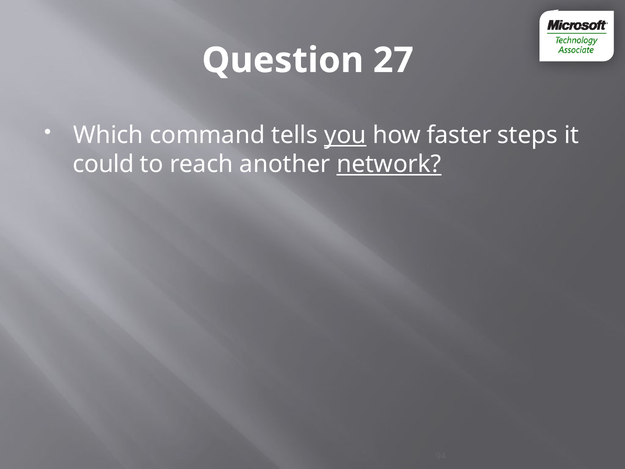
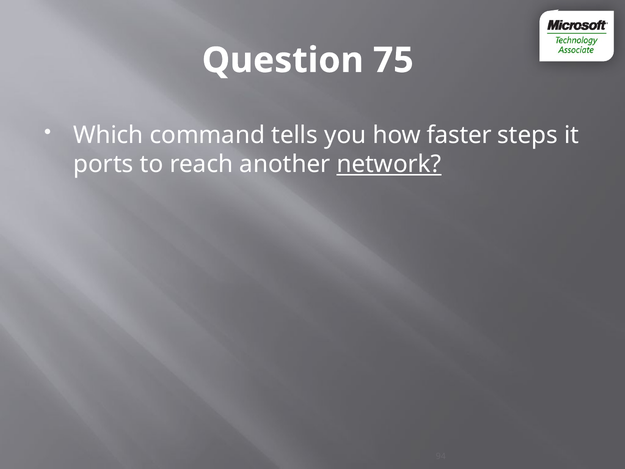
27: 27 -> 75
you underline: present -> none
could: could -> ports
